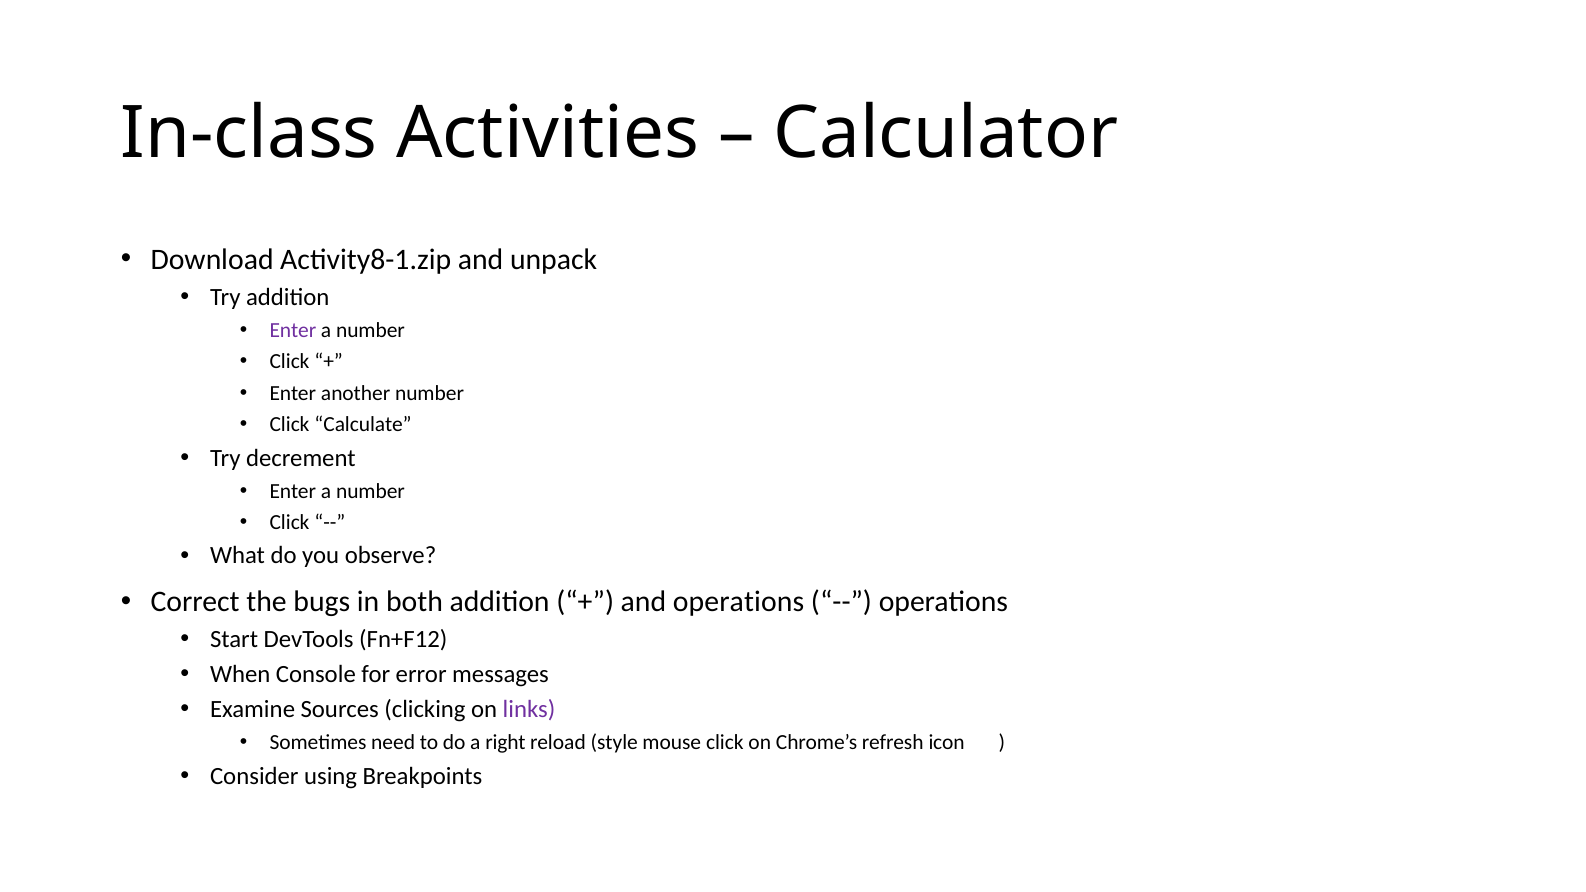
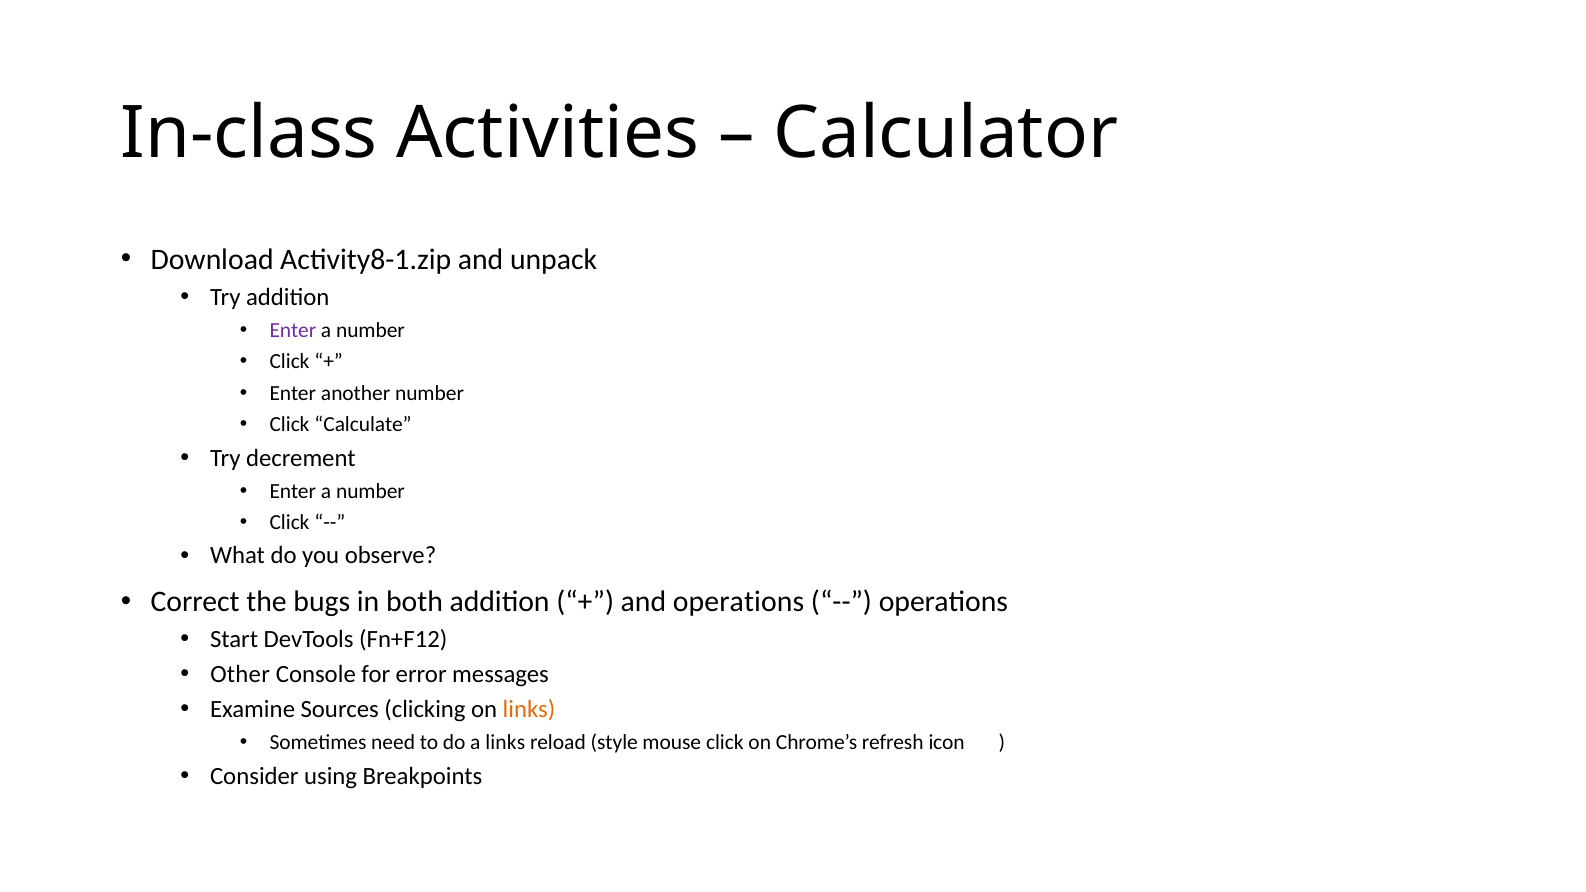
When: When -> Other
links at (529, 710) colour: purple -> orange
a right: right -> links
